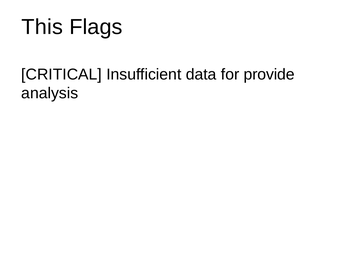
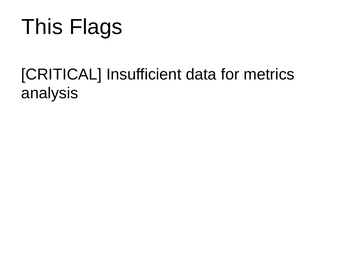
provide: provide -> metrics
